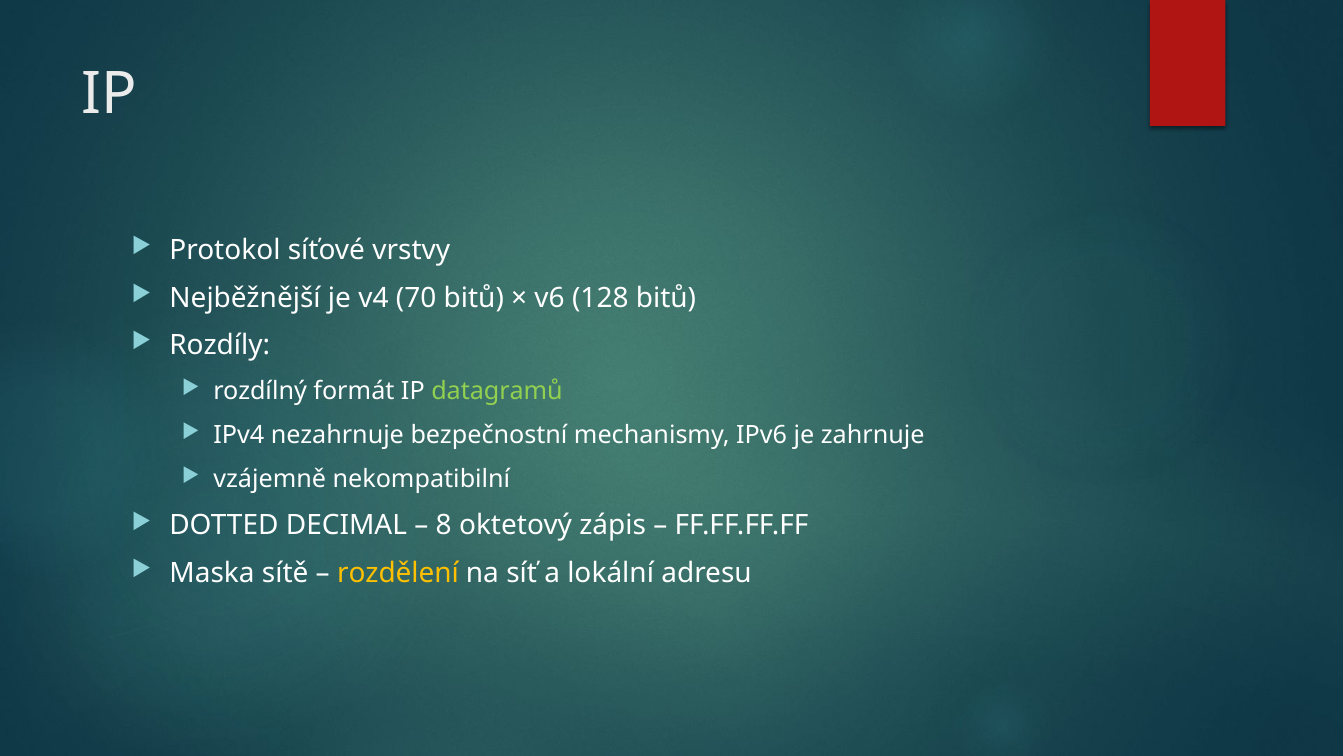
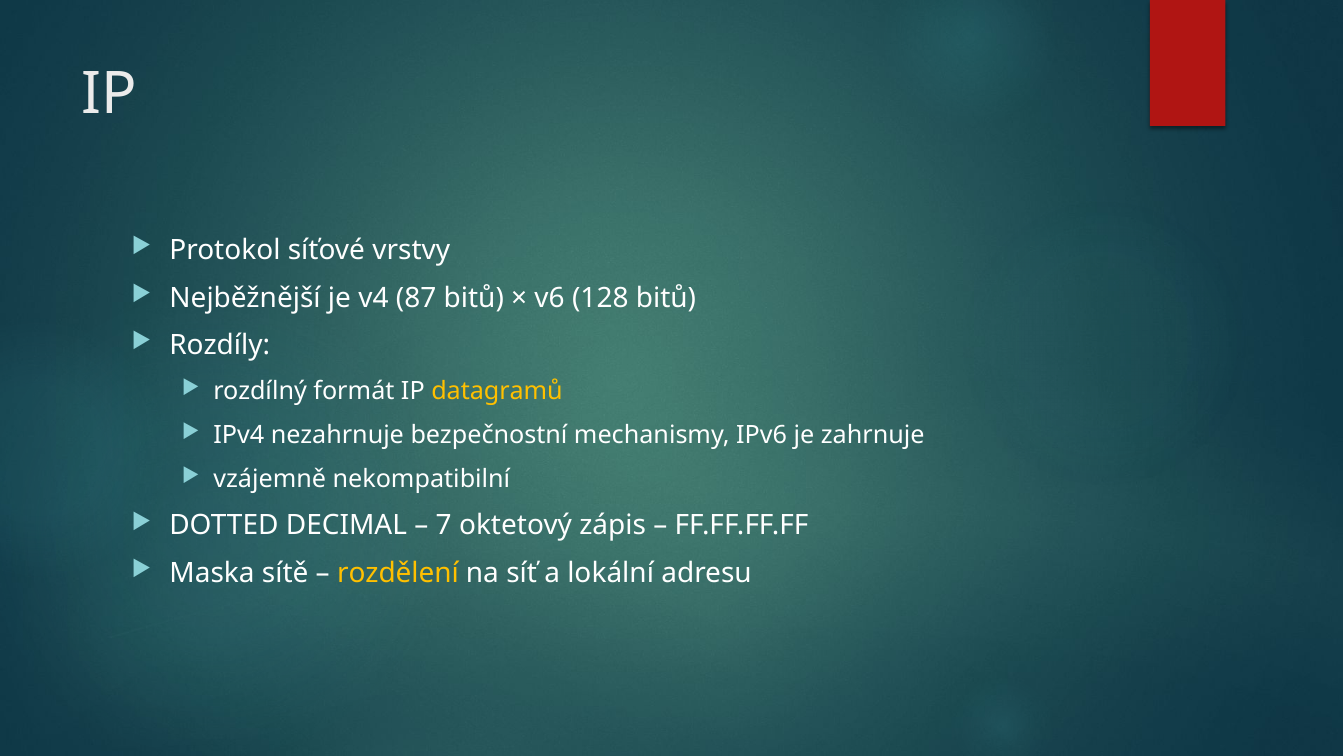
70: 70 -> 87
datagramů colour: light green -> yellow
8: 8 -> 7
